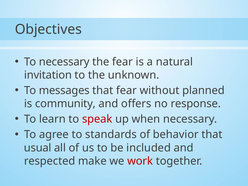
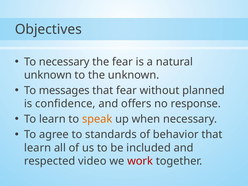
invitation at (48, 75): invitation -> unknown
community: community -> confidence
speak colour: red -> orange
usual at (38, 148): usual -> learn
make: make -> video
